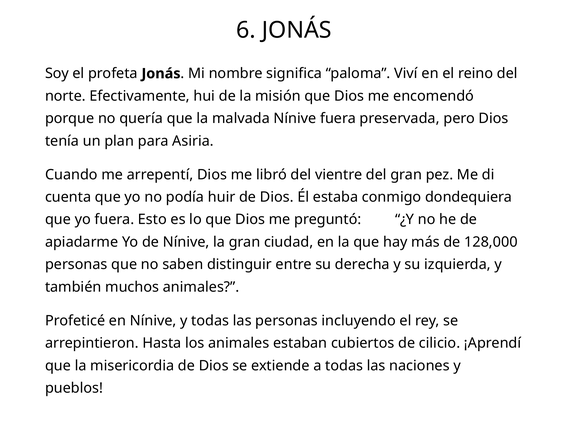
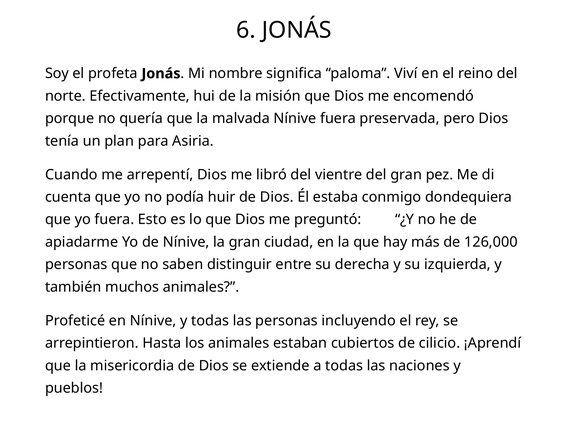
128,000: 128,000 -> 126,000
